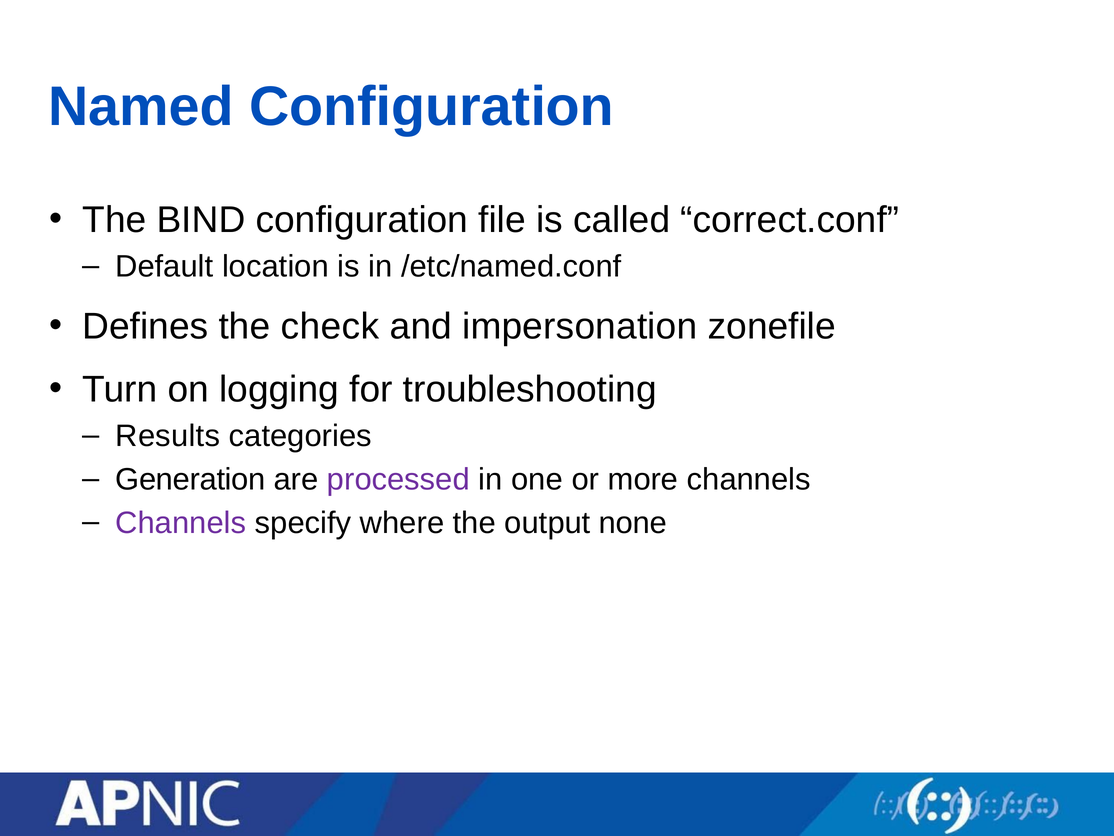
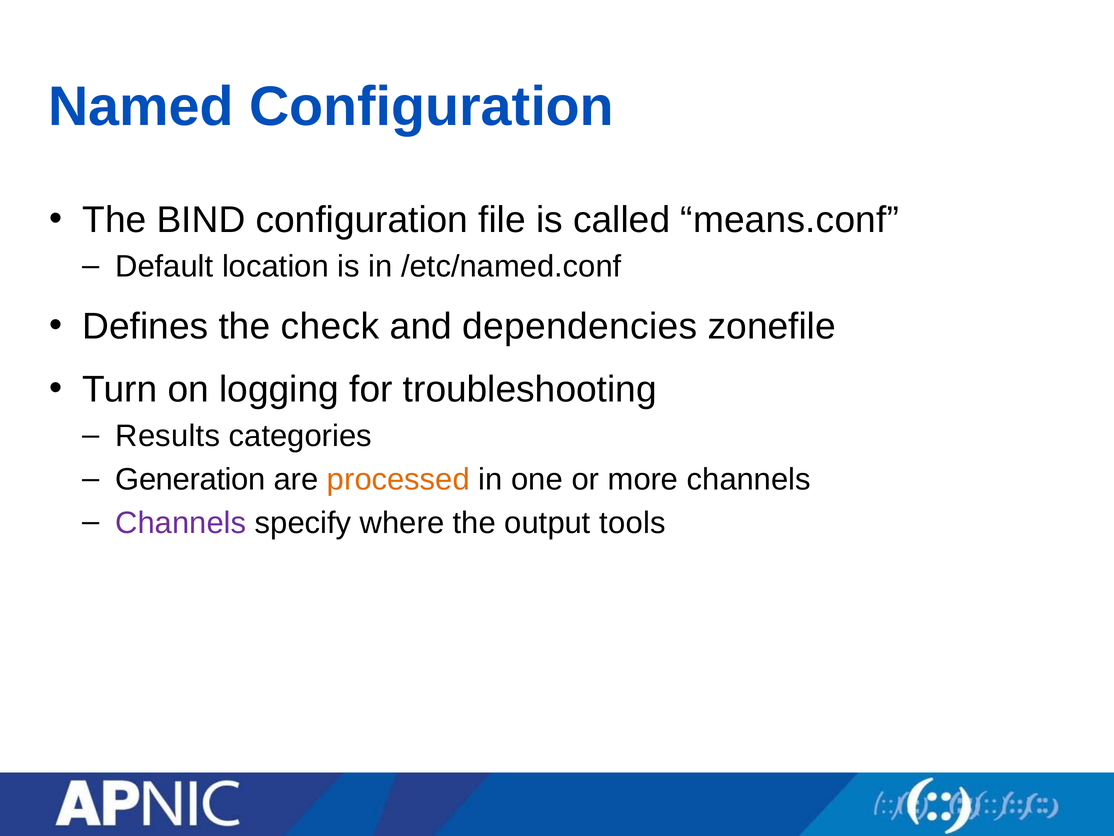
correct.conf: correct.conf -> means.conf
impersonation: impersonation -> dependencies
processed colour: purple -> orange
none: none -> tools
